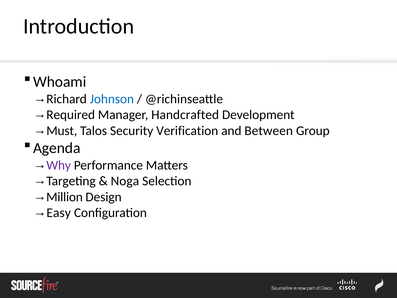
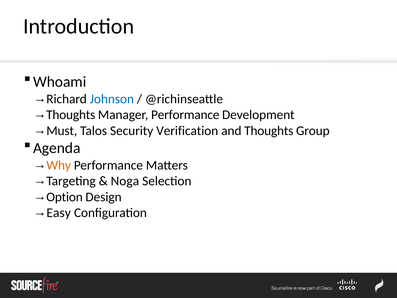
Required at (71, 115): Required -> Thoughts
Manager Handcrafted: Handcrafted -> Performance
and Between: Between -> Thoughts
Why colour: purple -> orange
Million: Million -> Option
